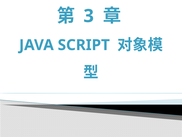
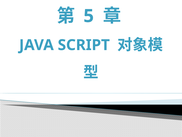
3: 3 -> 5
